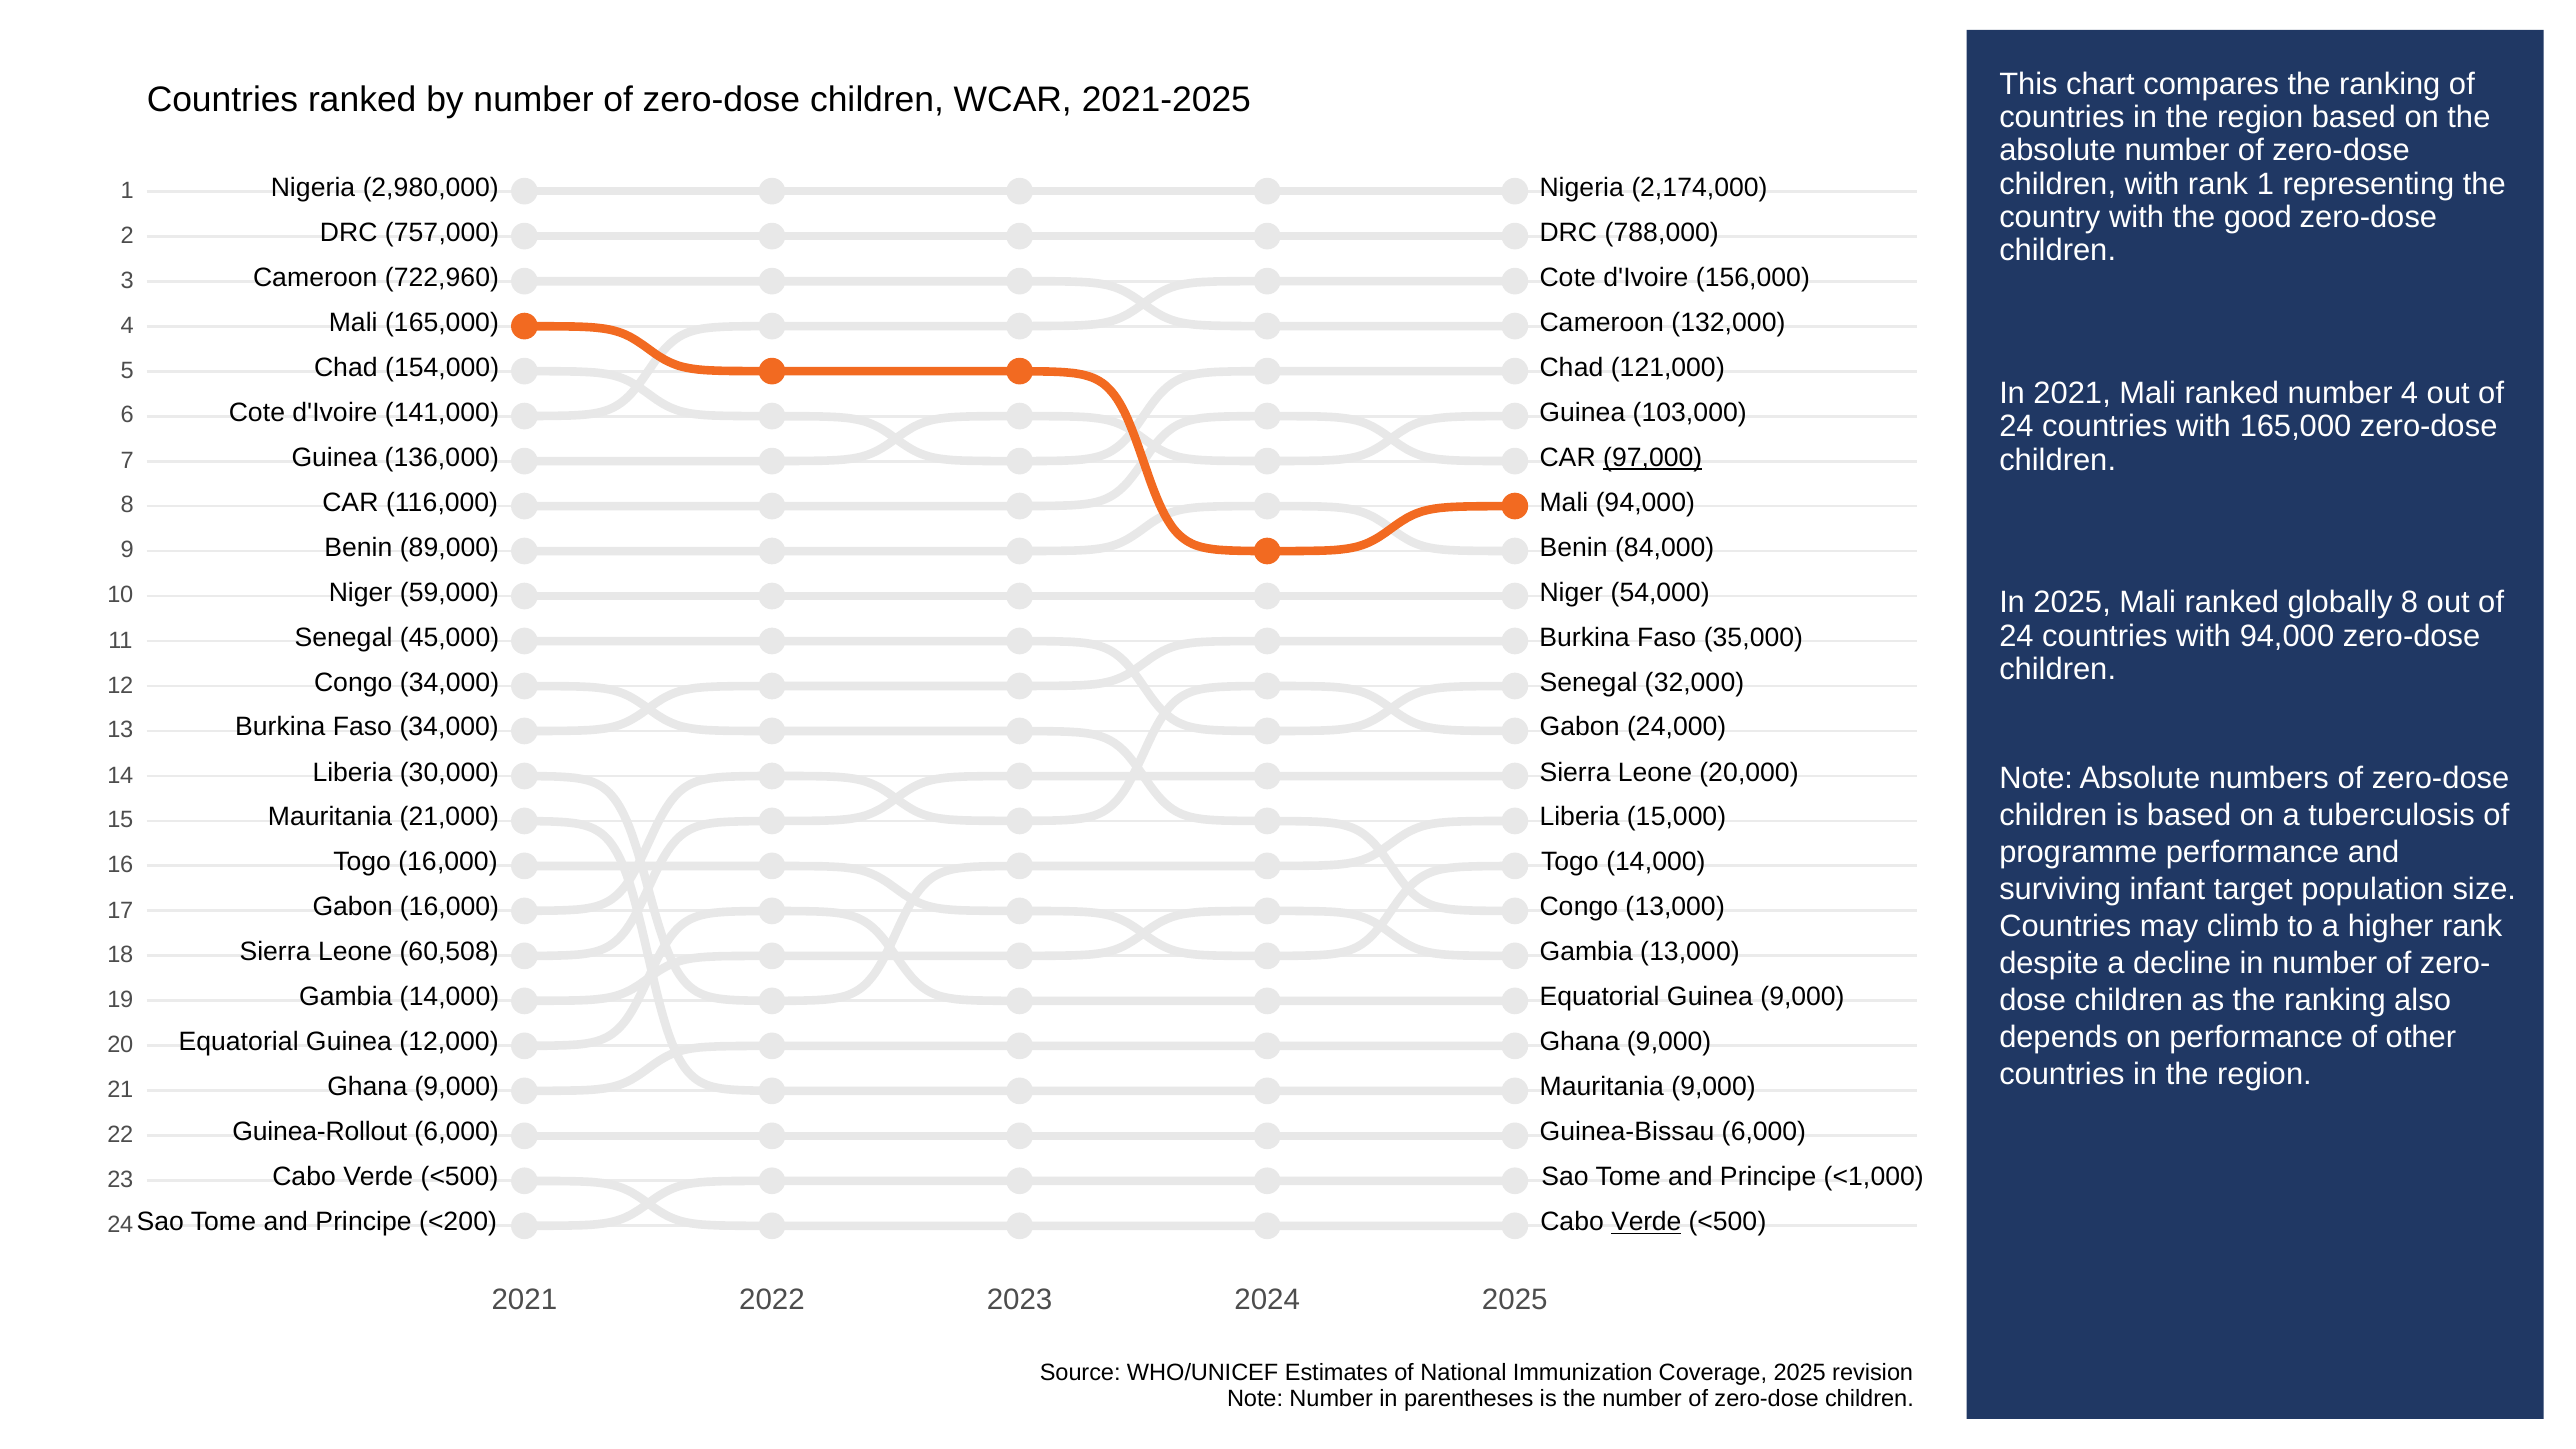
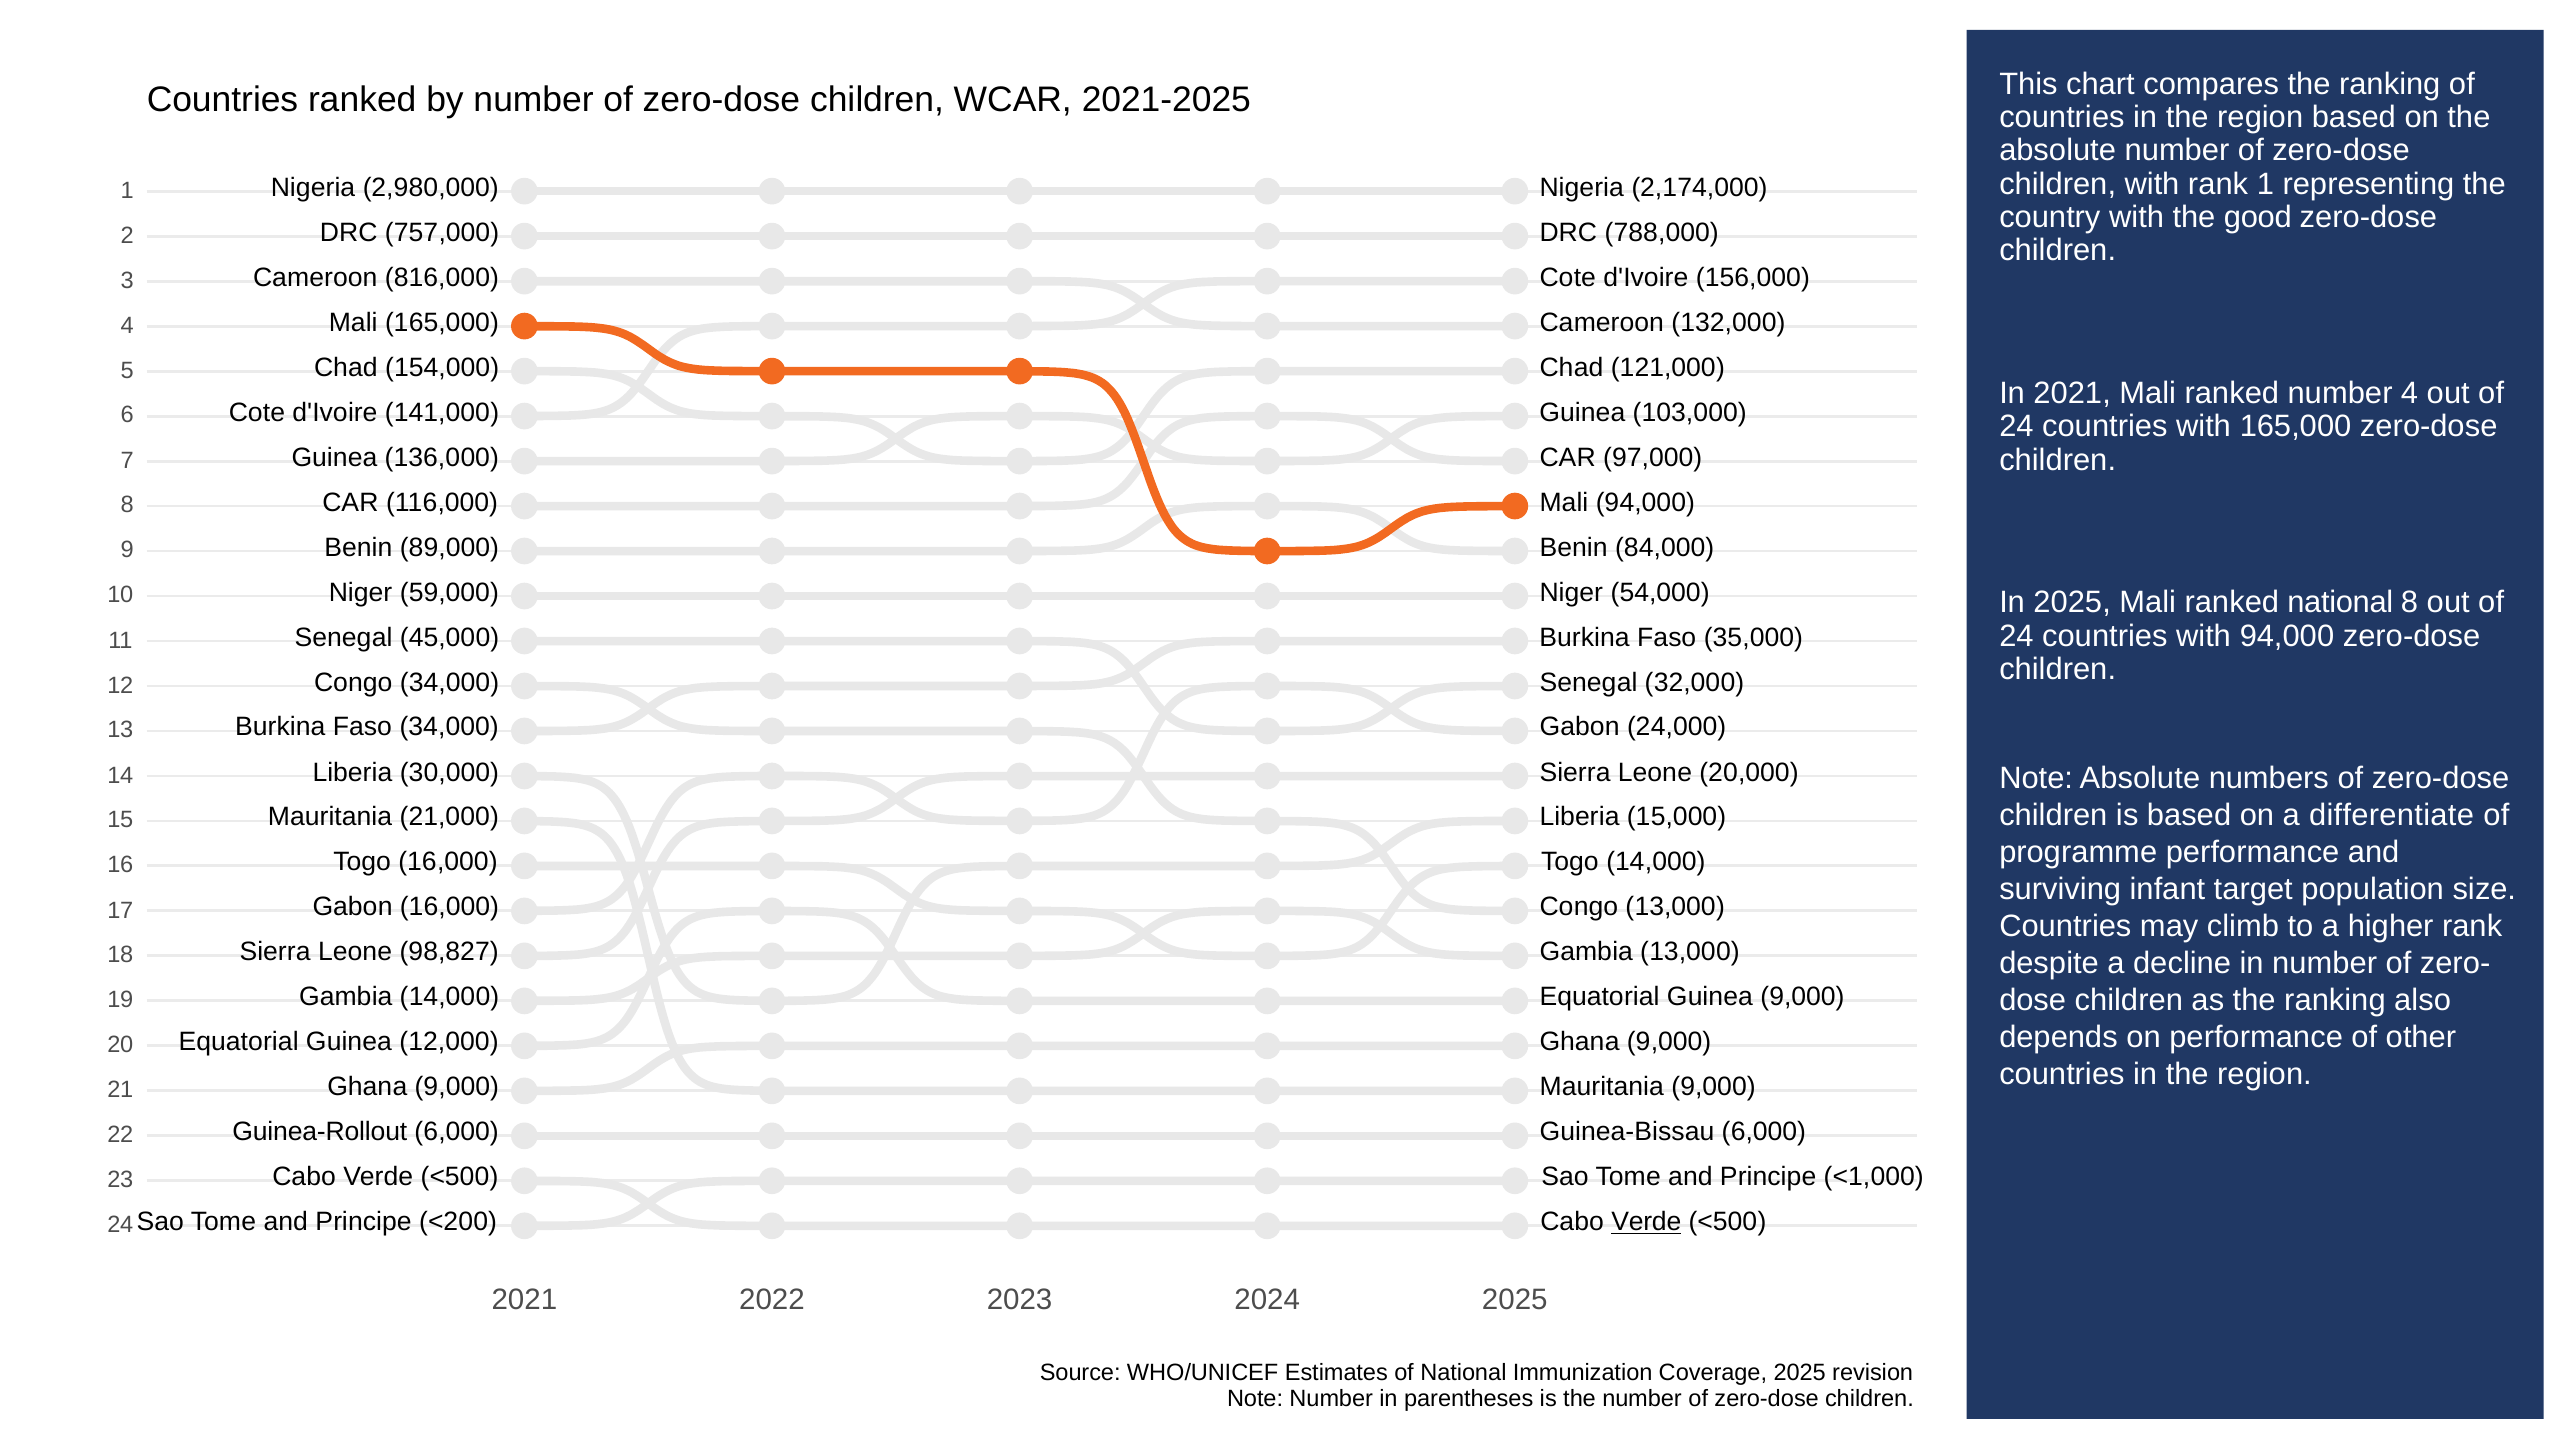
722,960: 722,960 -> 816,000
97,000 underline: present -> none
ranked globally: globally -> national
tuberculosis: tuberculosis -> differentiate
60,508: 60,508 -> 98,827
